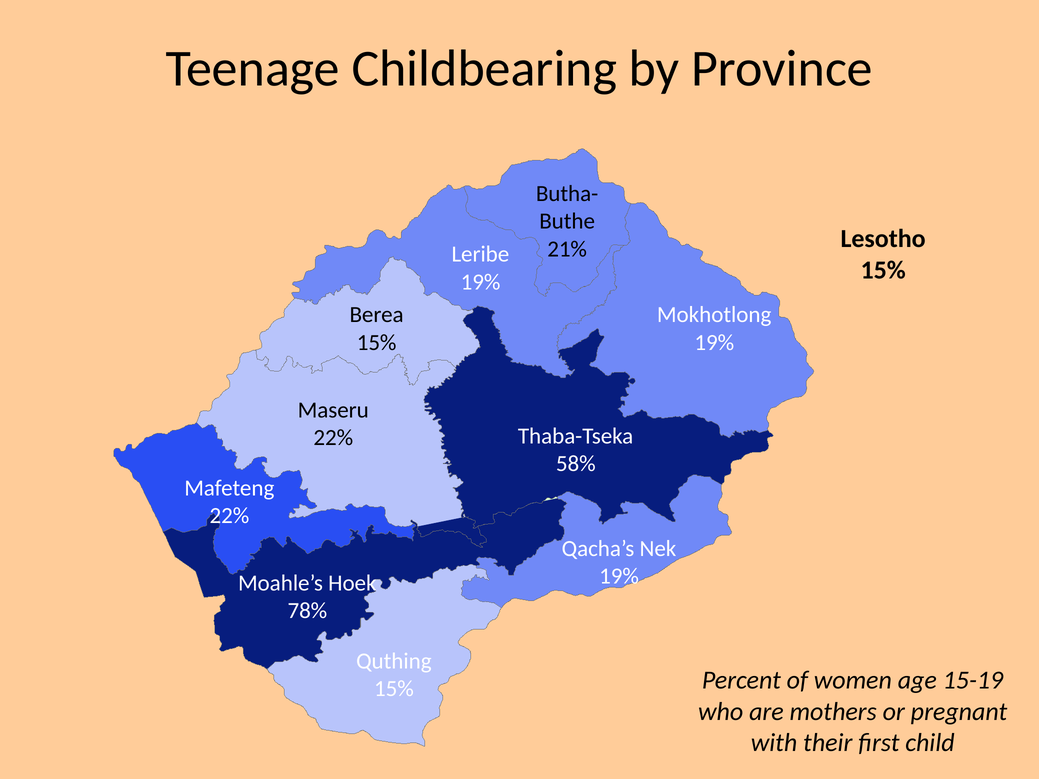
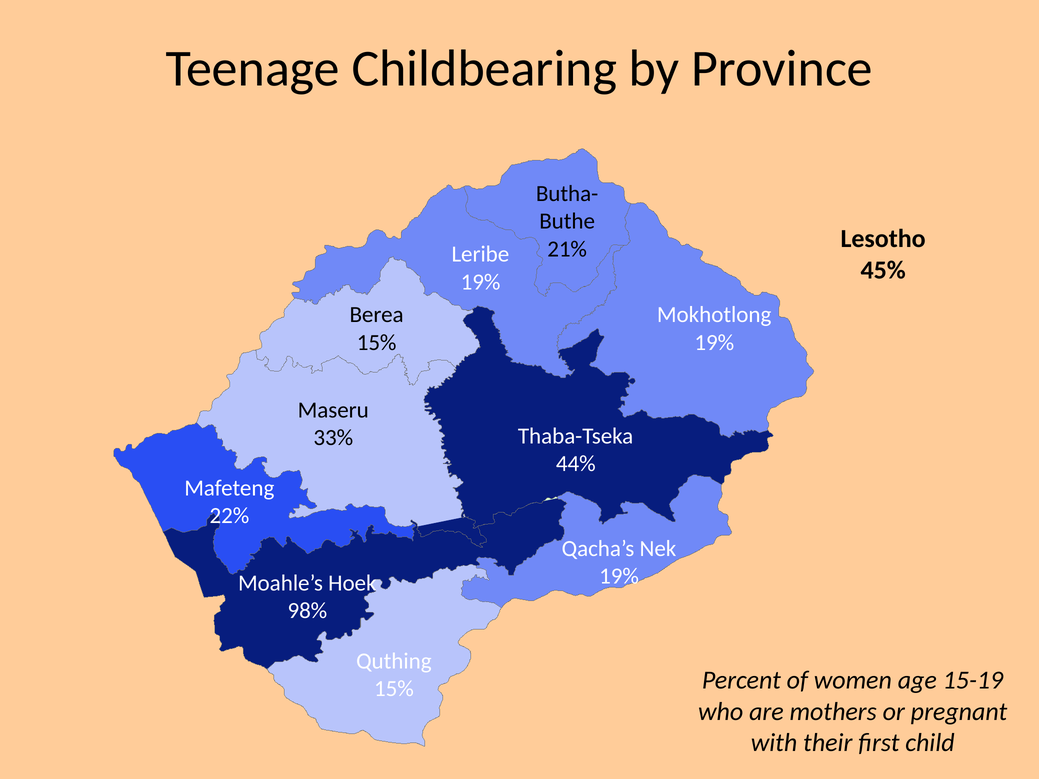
15% at (883, 270): 15% -> 45%
22% at (333, 438): 22% -> 33%
58%: 58% -> 44%
78%: 78% -> 98%
